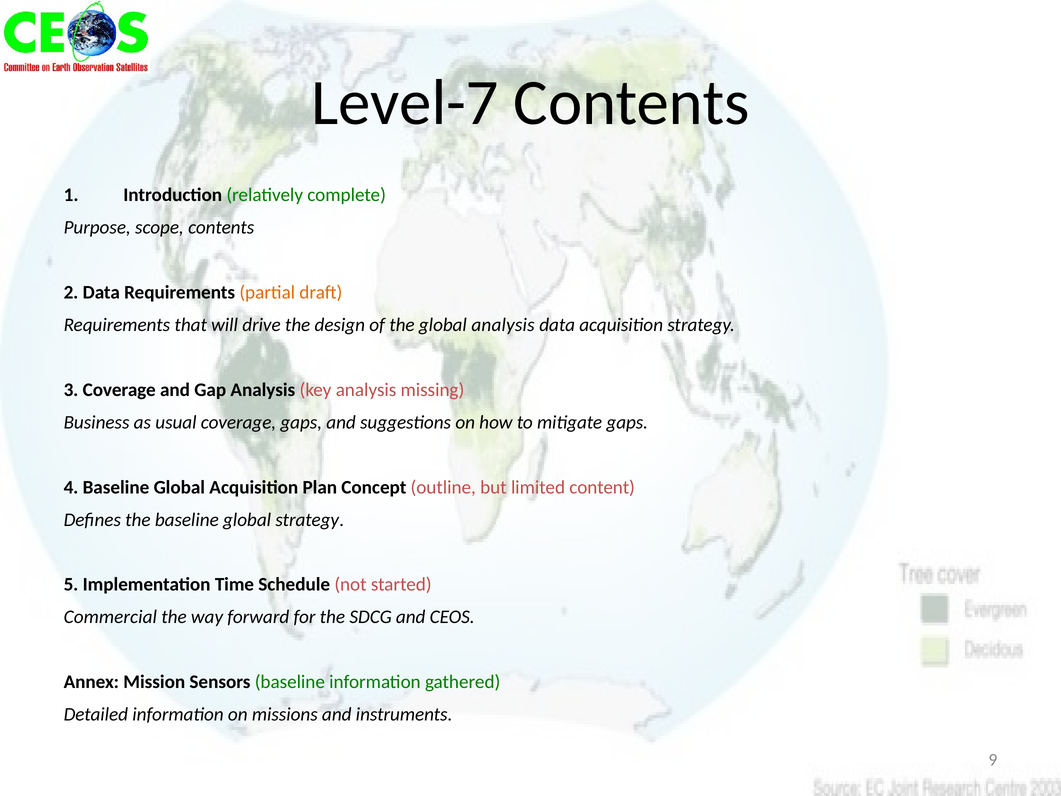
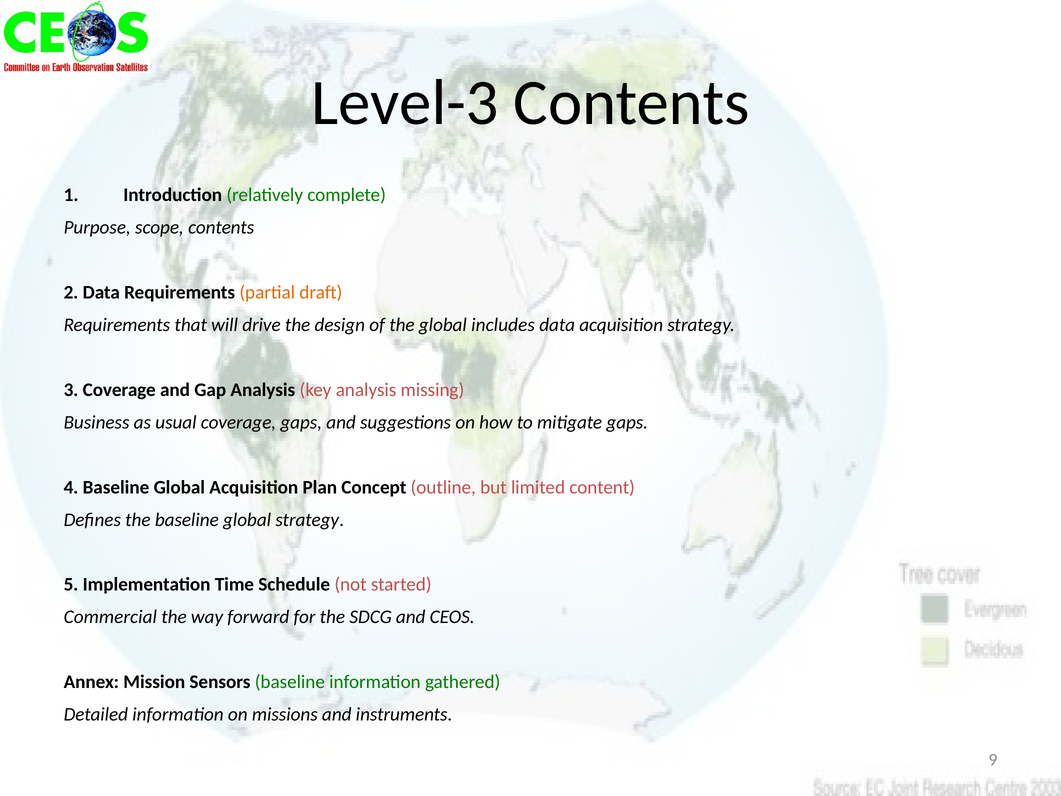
Level-7: Level-7 -> Level-3
global analysis: analysis -> includes
